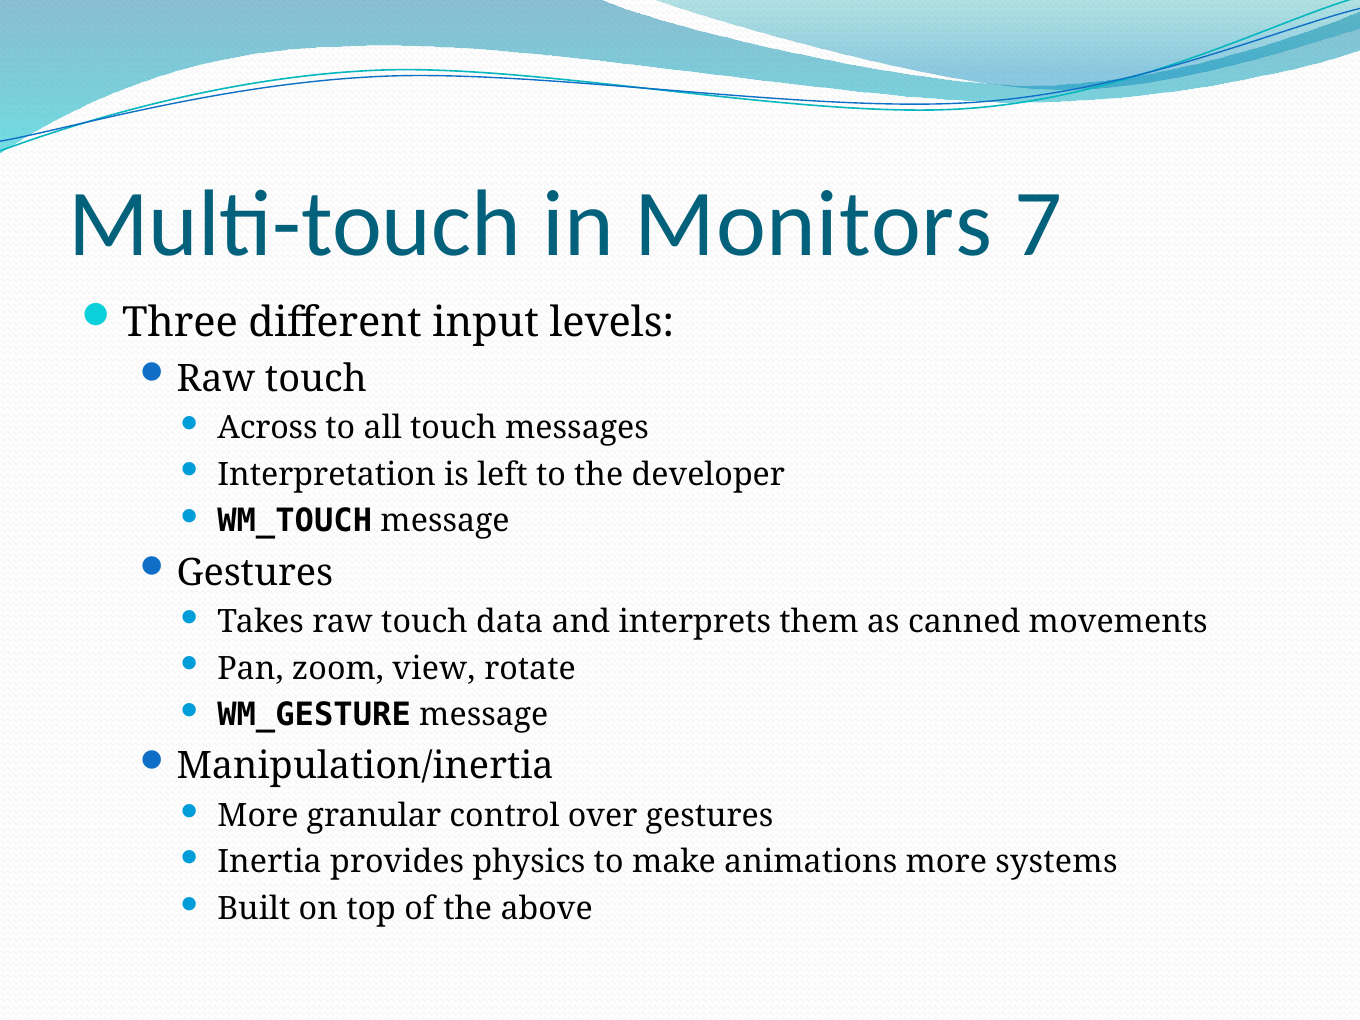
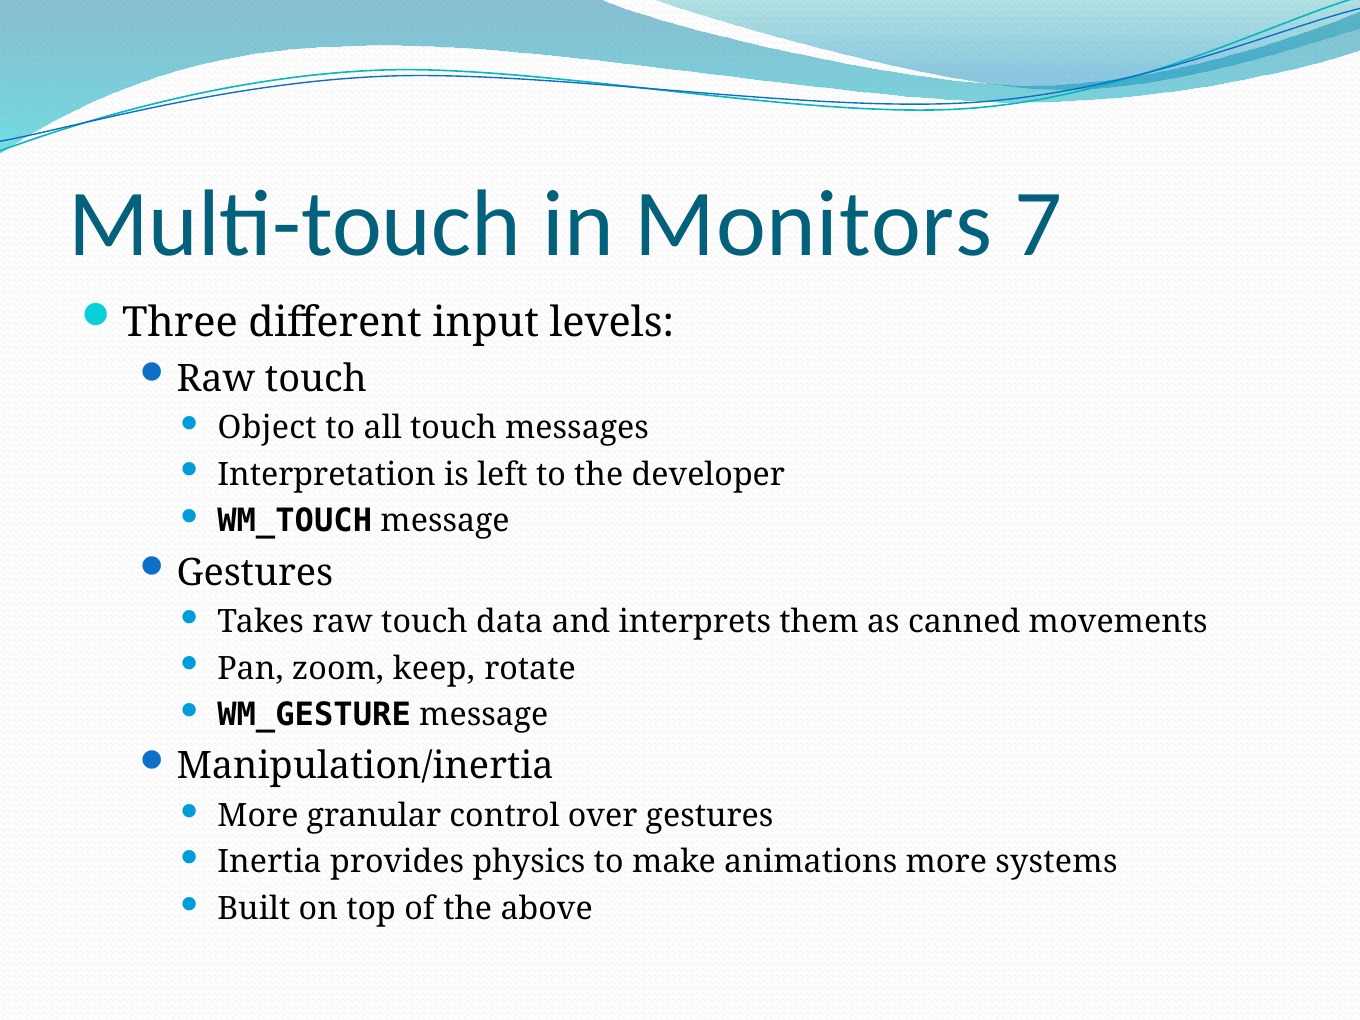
Across: Across -> Object
view: view -> keep
